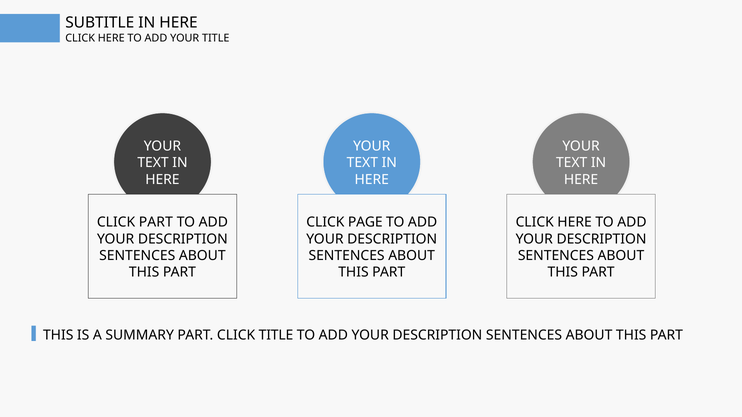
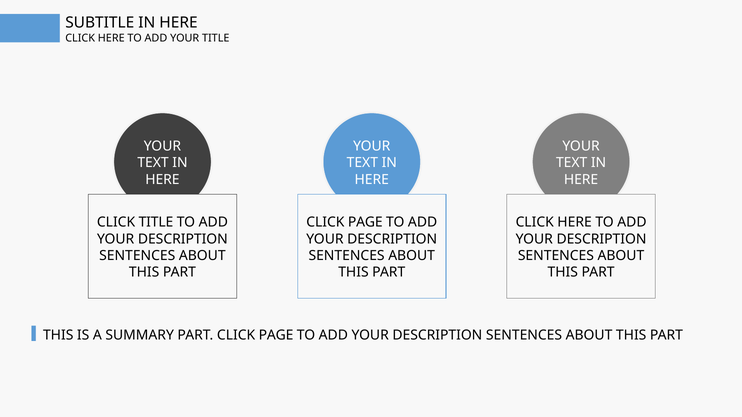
CLICK PART: PART -> TITLE
PART CLICK TITLE: TITLE -> PAGE
